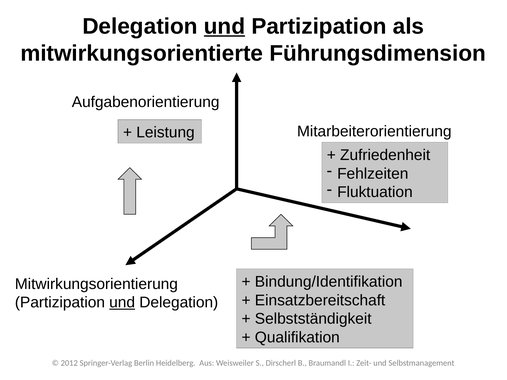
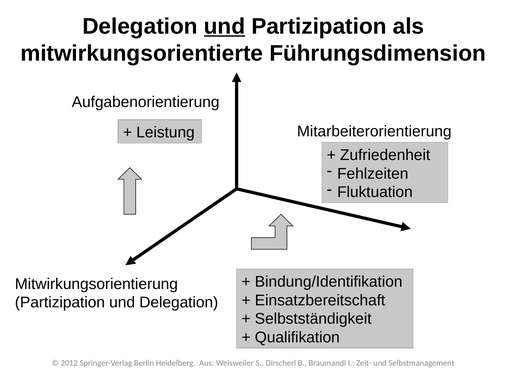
und at (122, 303) underline: present -> none
